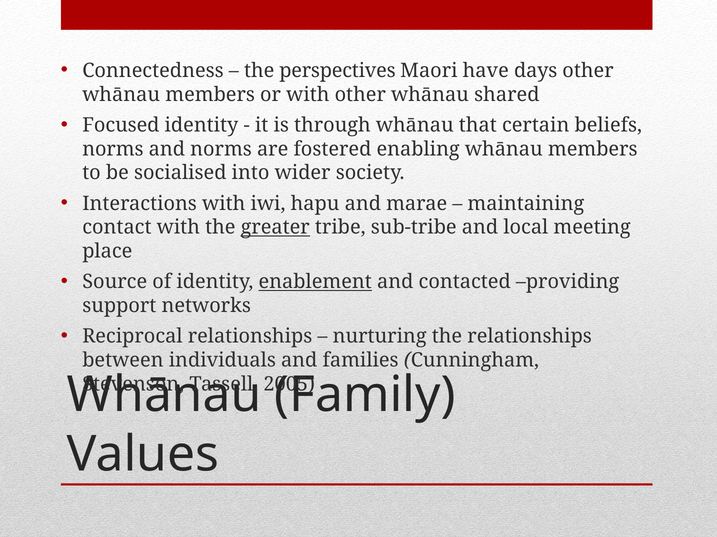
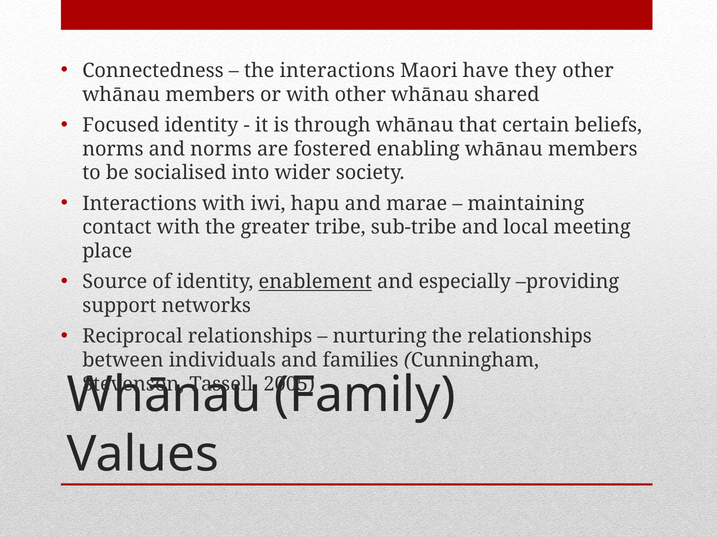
the perspectives: perspectives -> interactions
days: days -> they
greater underline: present -> none
contacted: contacted -> especially
